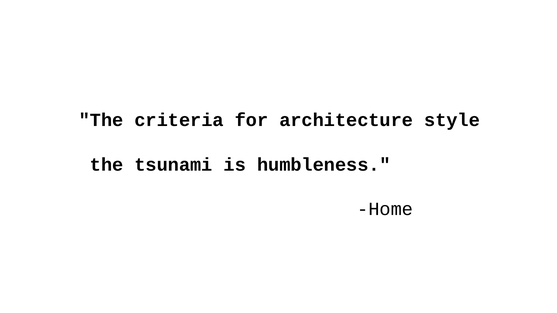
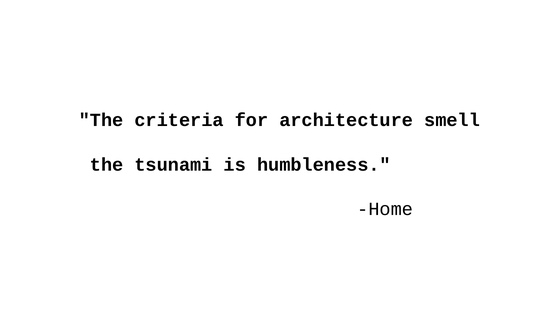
style: style -> smell
